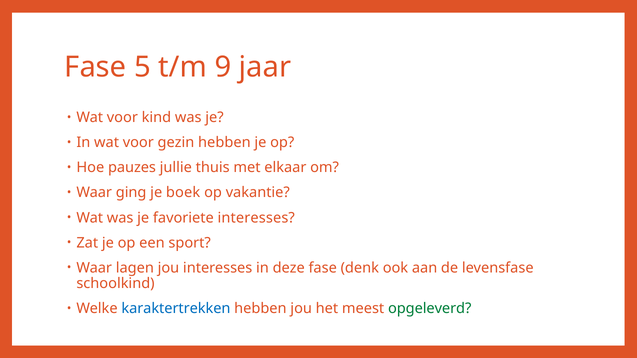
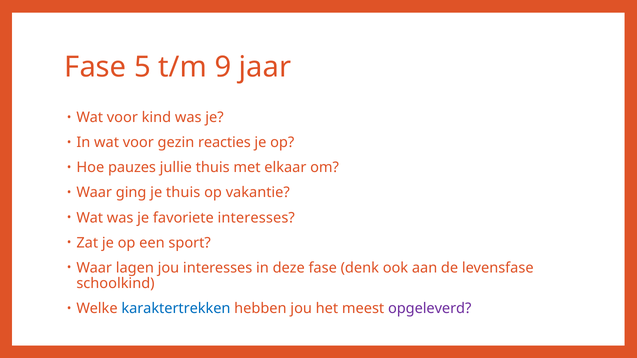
gezin hebben: hebben -> reacties
je boek: boek -> thuis
opgeleverd colour: green -> purple
